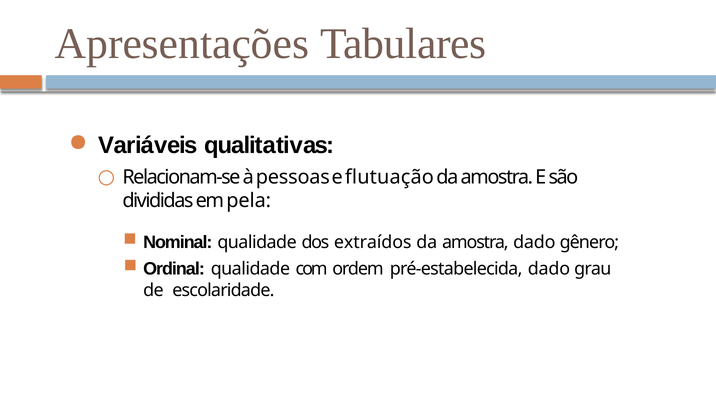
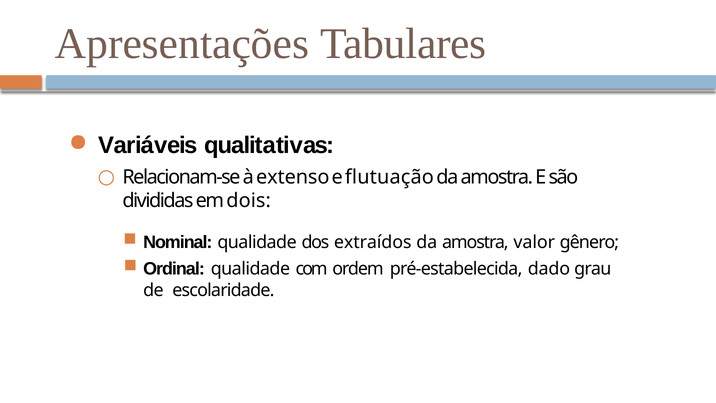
pessoas: pessoas -> extenso
pela: pela -> dois
amostra dado: dado -> valor
